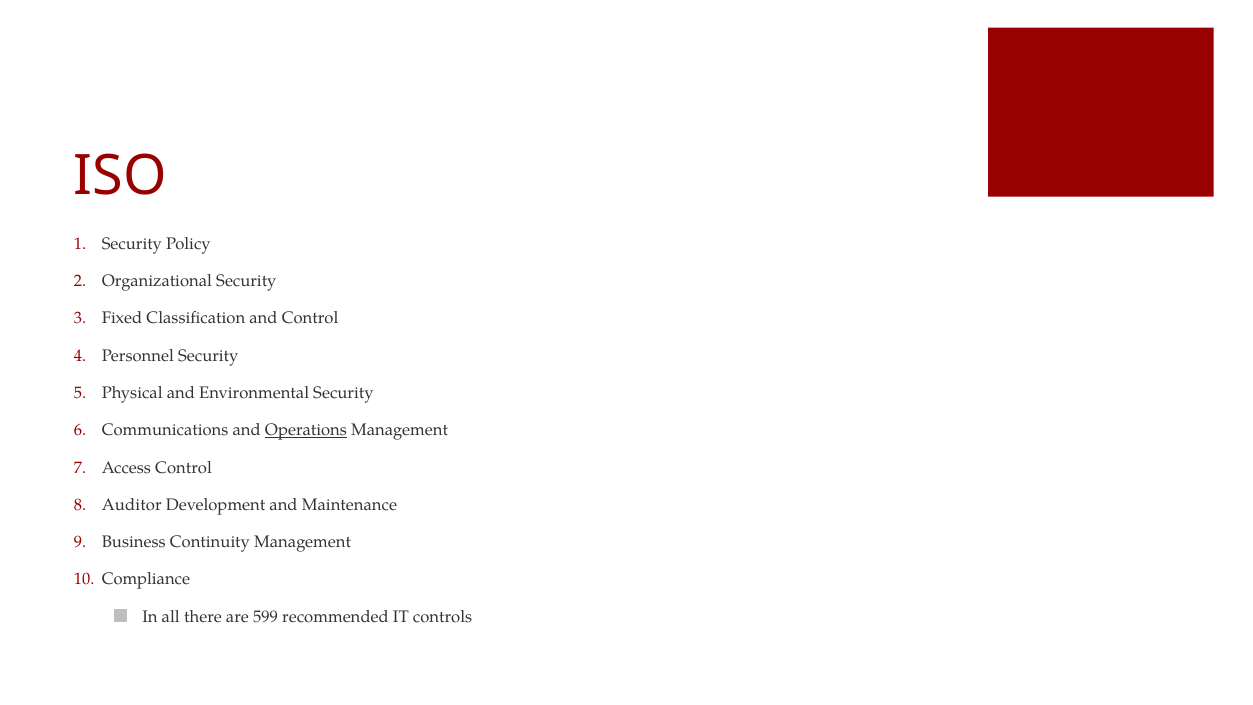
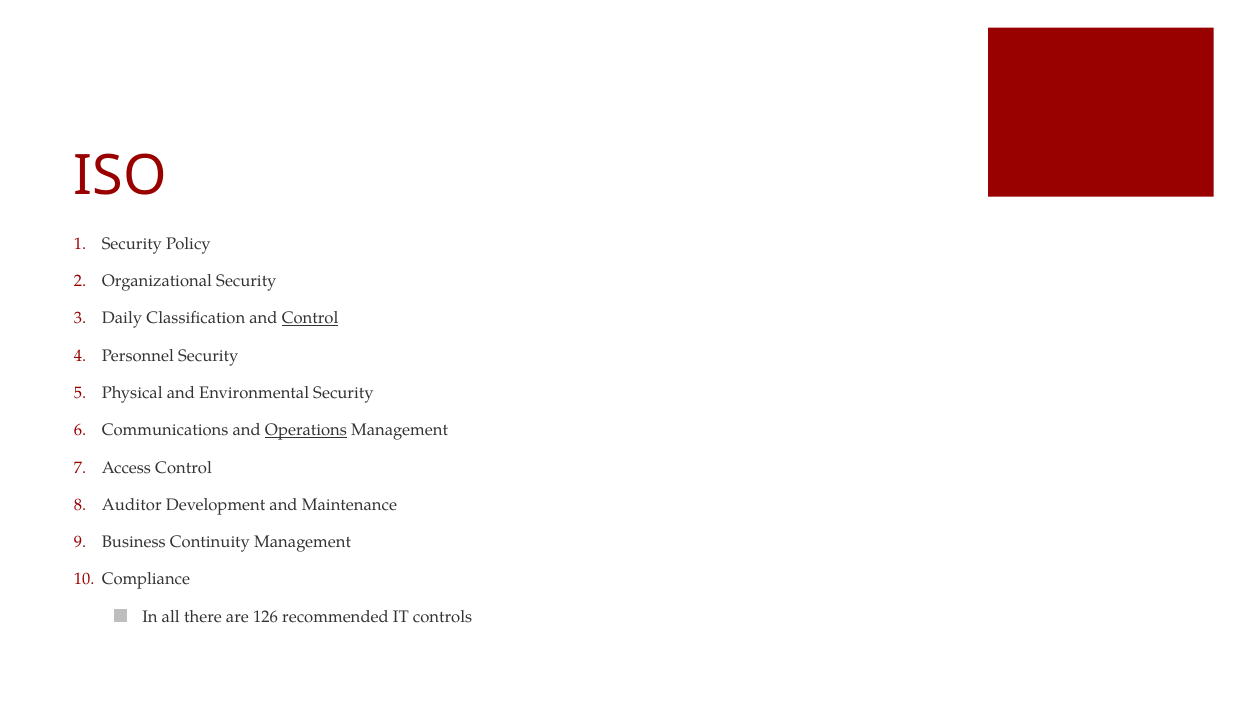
Fixed: Fixed -> Daily
Control at (310, 318) underline: none -> present
599: 599 -> 126
